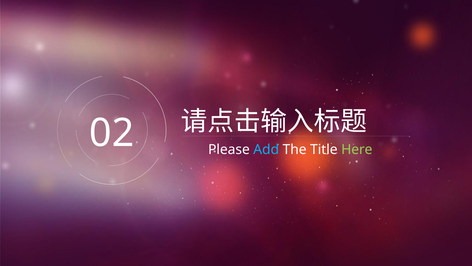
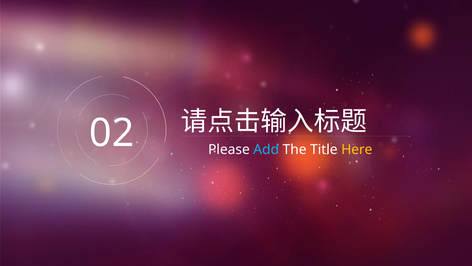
Here colour: light green -> yellow
